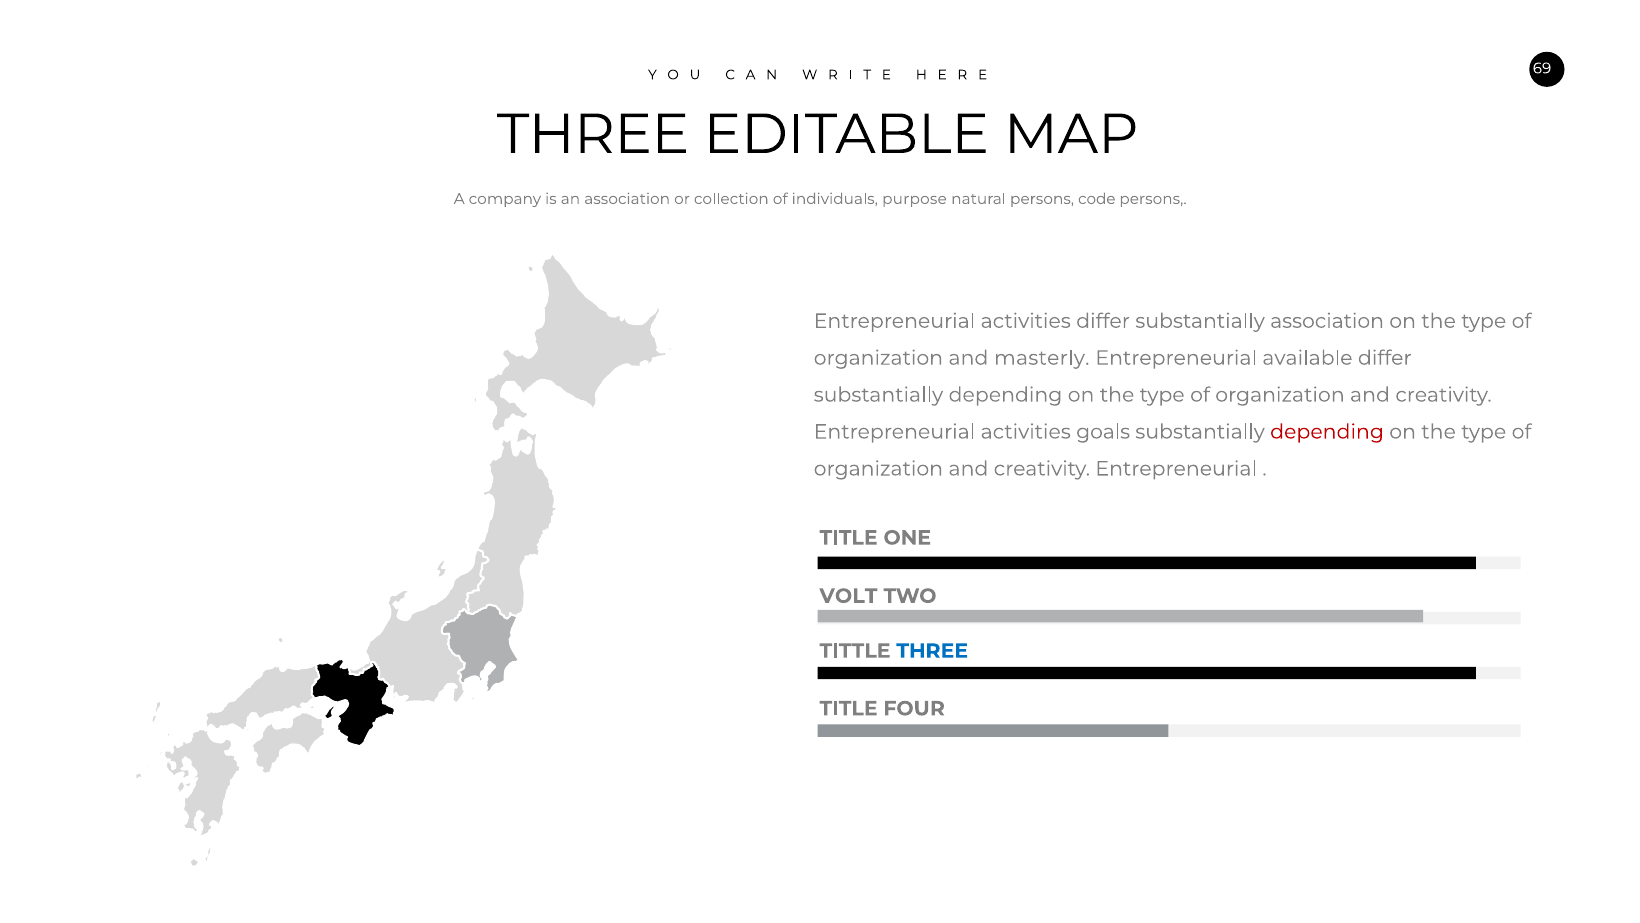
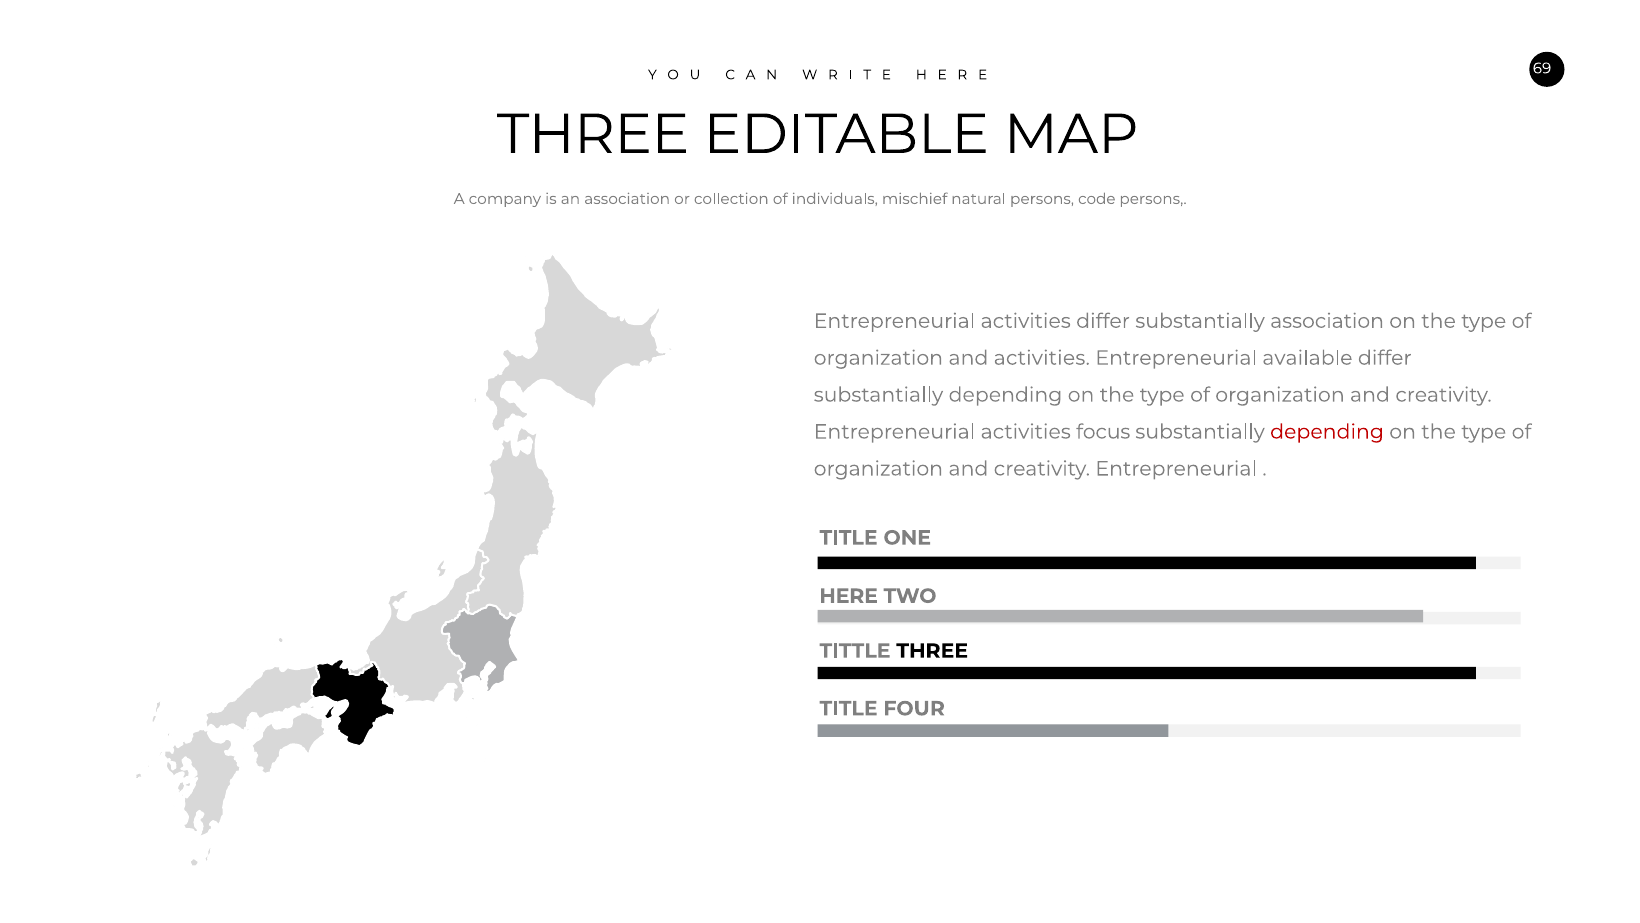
purpose: purpose -> mischief
and masterly: masterly -> activities
goals: goals -> focus
VOLT: VOLT -> HERE
THREE at (932, 651) colour: blue -> black
